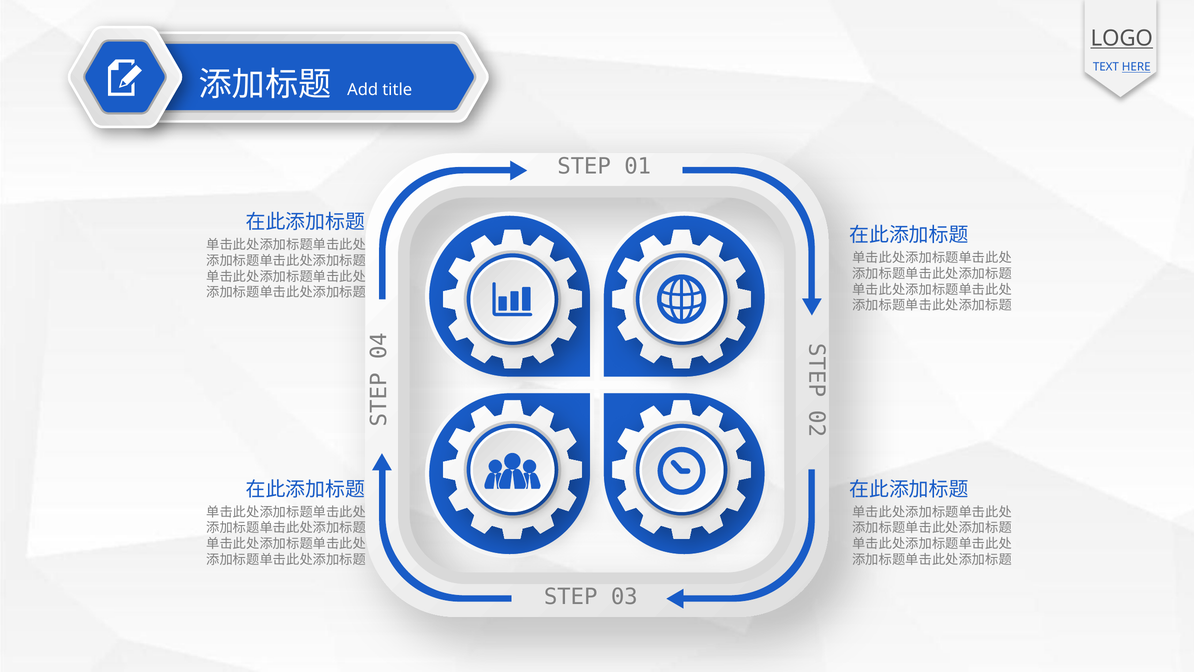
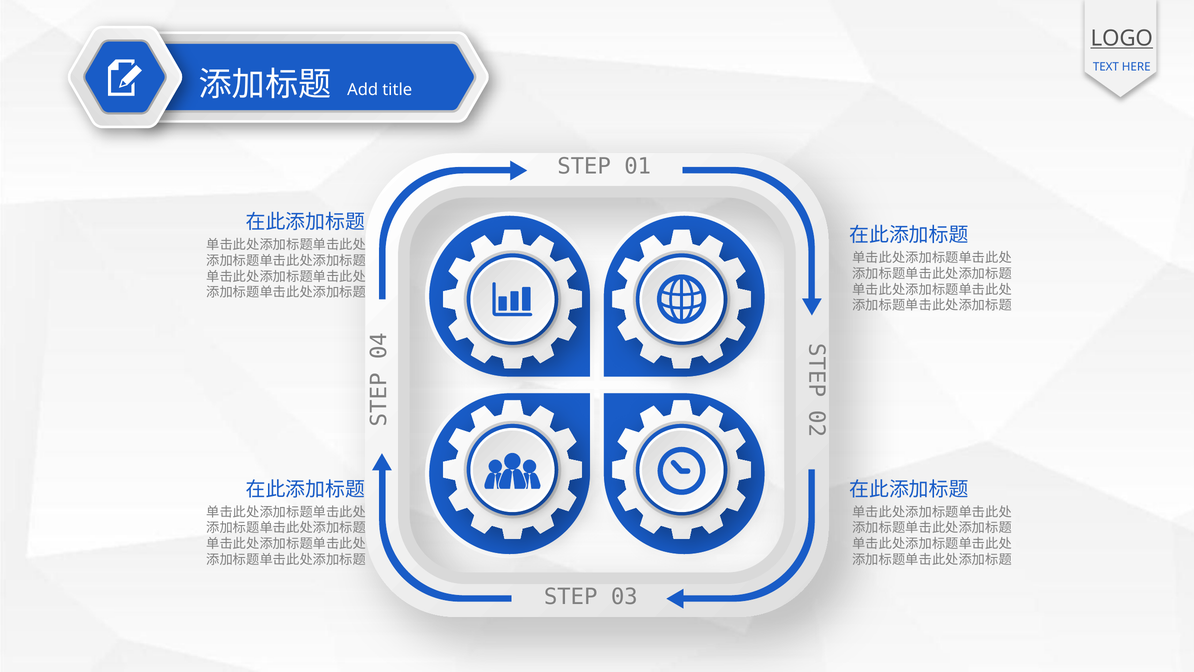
HERE underline: present -> none
